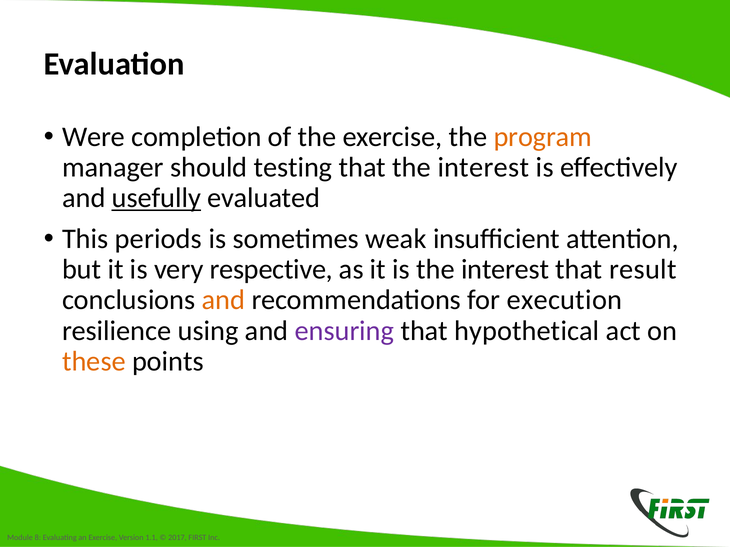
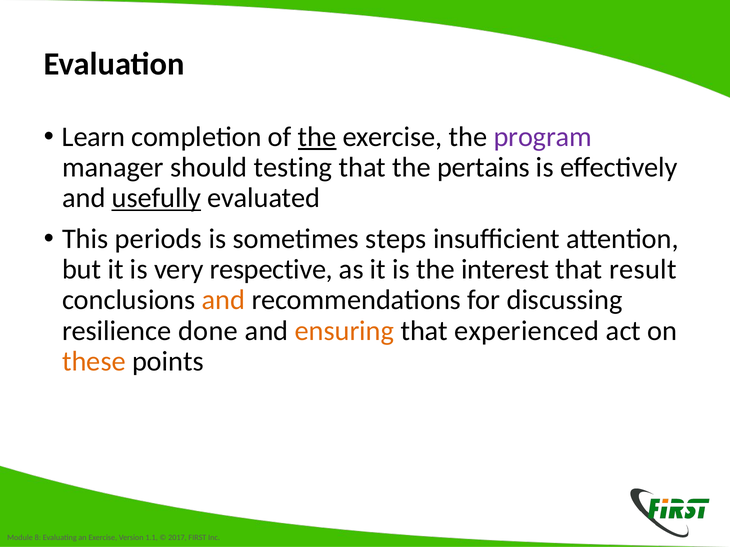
Were: Were -> Learn
the at (317, 137) underline: none -> present
program colour: orange -> purple
that the interest: interest -> pertains
weak: weak -> steps
execution: execution -> discussing
using: using -> done
ensuring colour: purple -> orange
hypothetical: hypothetical -> experienced
